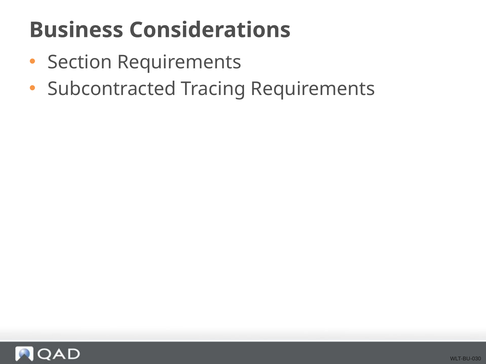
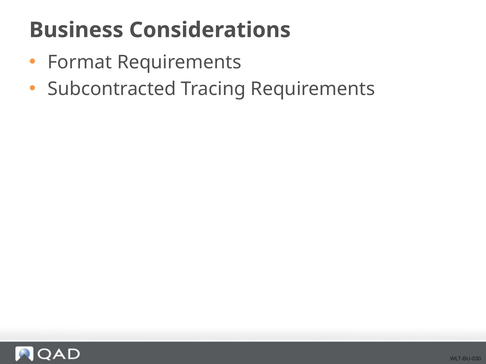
Section: Section -> Format
